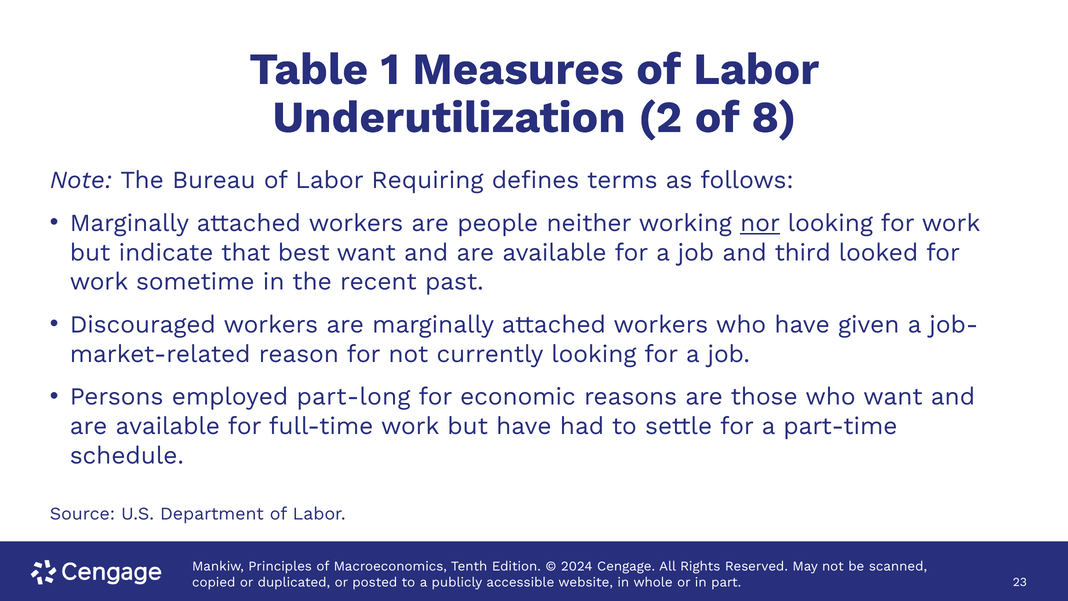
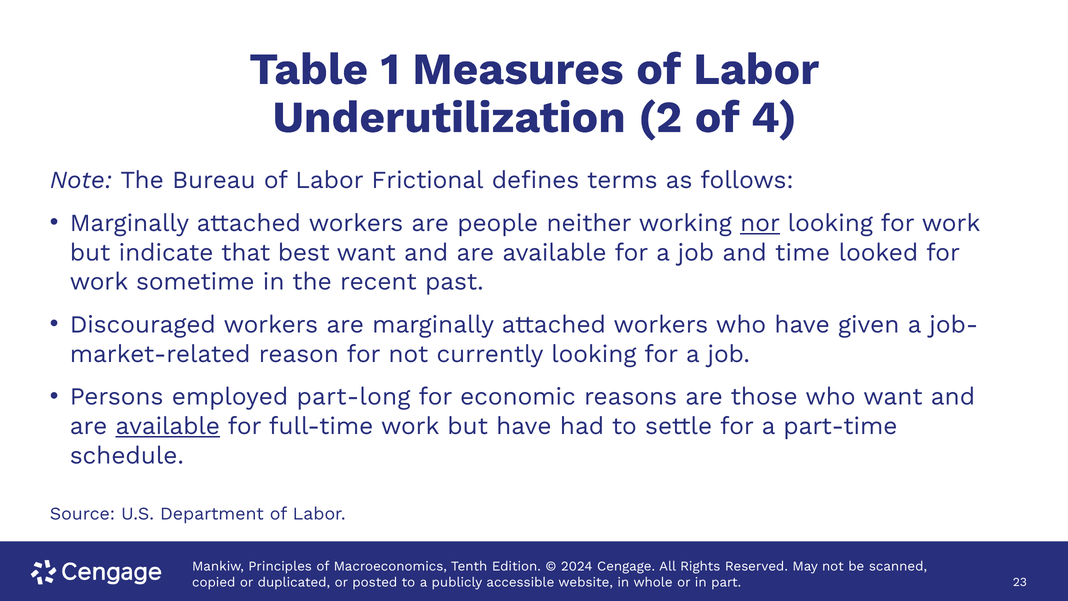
8: 8 -> 4
Requiring: Requiring -> Frictional
third: third -> time
available at (168, 426) underline: none -> present
